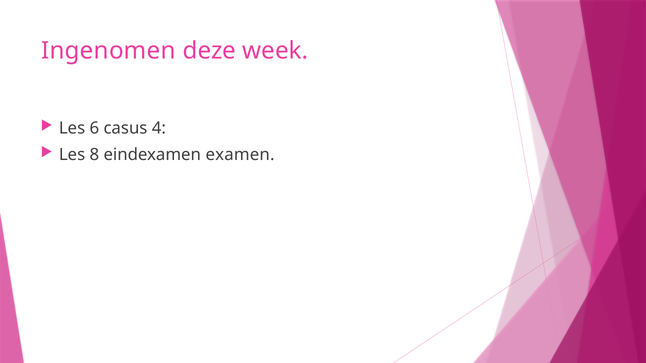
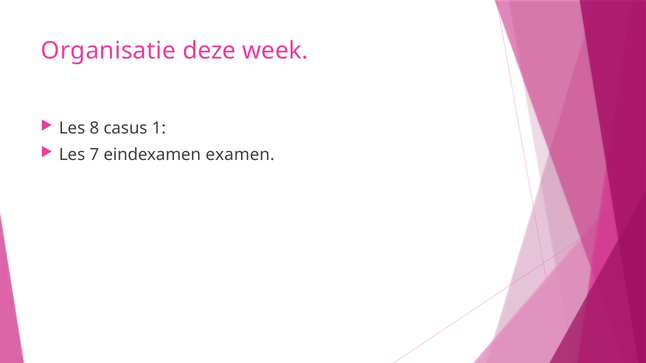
Ingenomen: Ingenomen -> Organisatie
6: 6 -> 8
4: 4 -> 1
8: 8 -> 7
